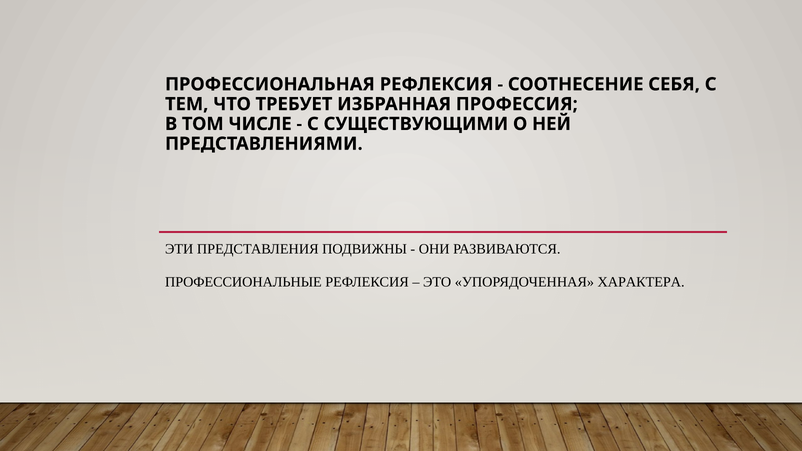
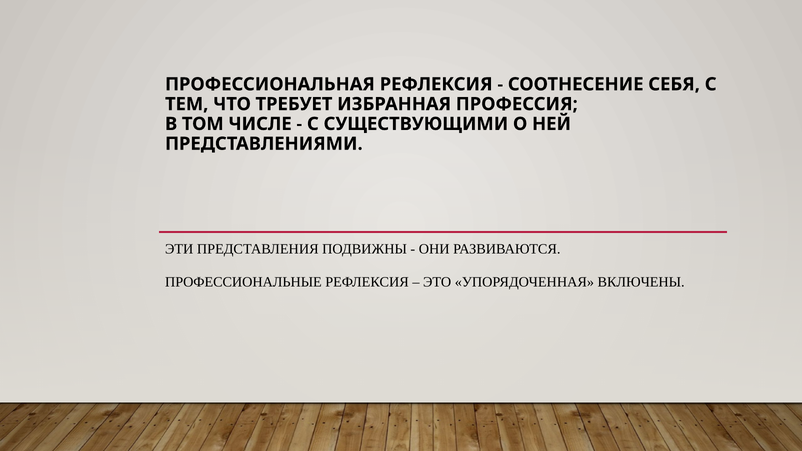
ХАРАКТЕРА: ХАРАКТЕРА -> ВКЛЮЧЕНЫ
